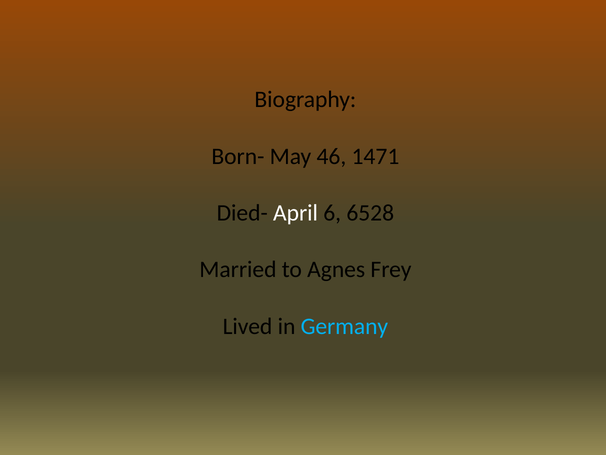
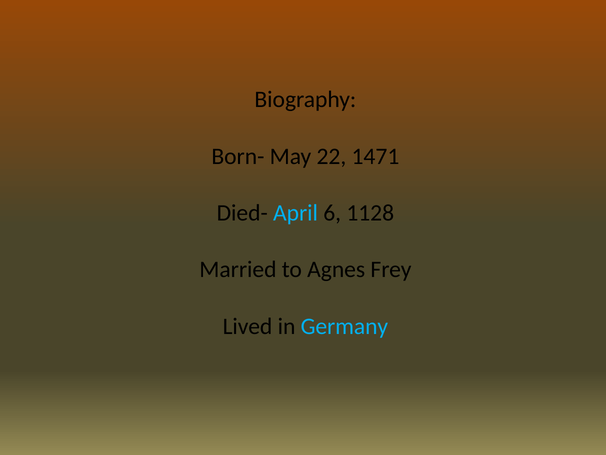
46: 46 -> 22
April colour: white -> light blue
6528: 6528 -> 1128
